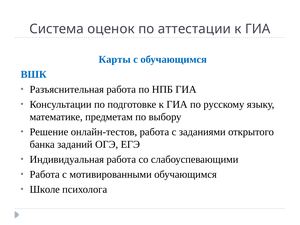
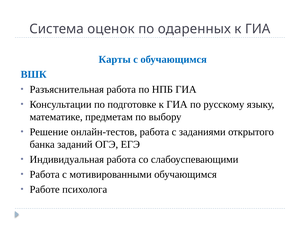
аттестации: аттестации -> одаренных
Школе: Школе -> Работе
